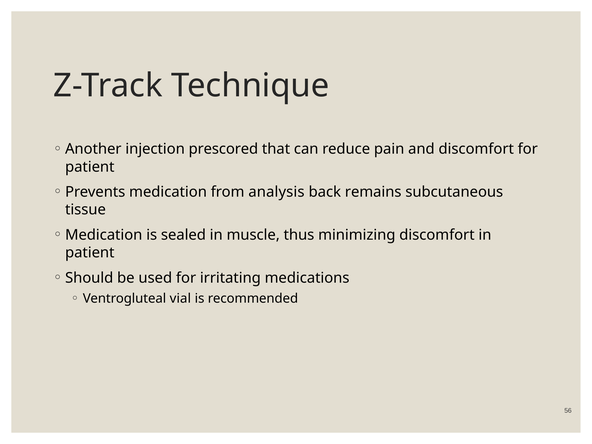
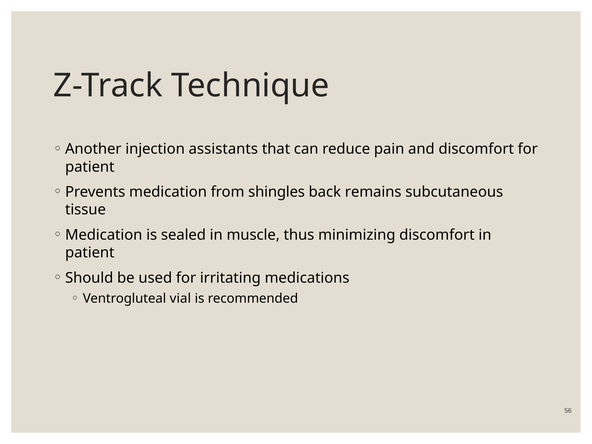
prescored: prescored -> assistants
analysis: analysis -> shingles
